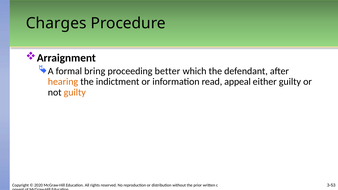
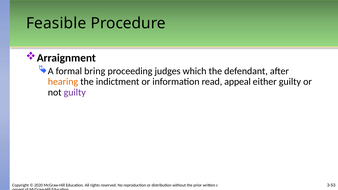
Charges: Charges -> Feasible
better: better -> judges
guilty at (75, 92) colour: orange -> purple
